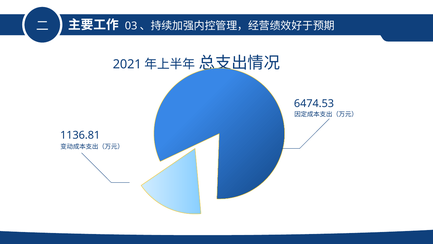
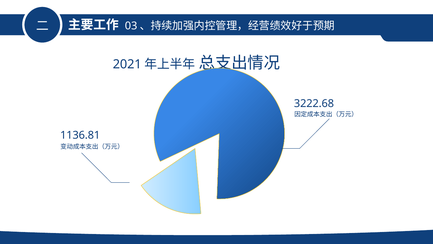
6474.53: 6474.53 -> 3222.68
